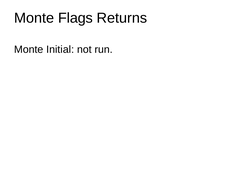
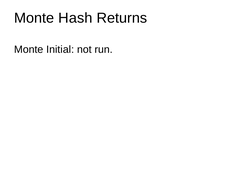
Flags: Flags -> Hash
